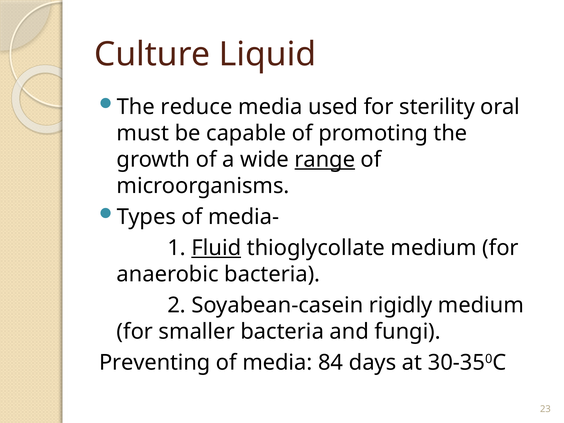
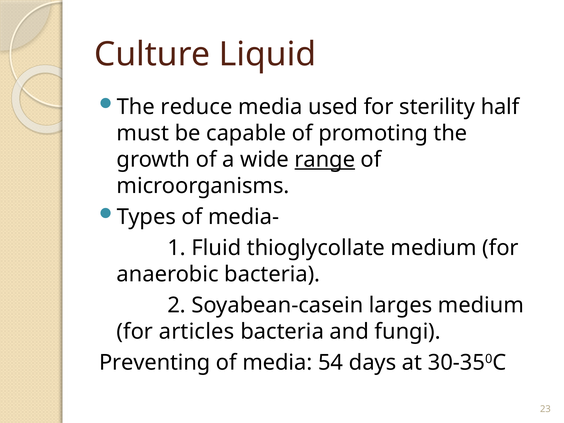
oral: oral -> half
Fluid underline: present -> none
rigidly: rigidly -> larges
smaller: smaller -> articles
84: 84 -> 54
